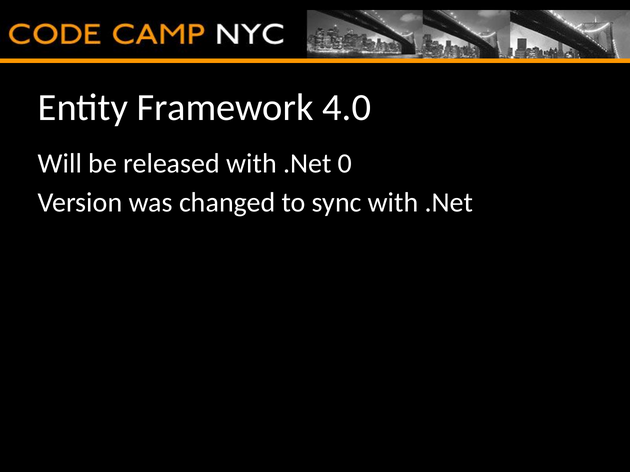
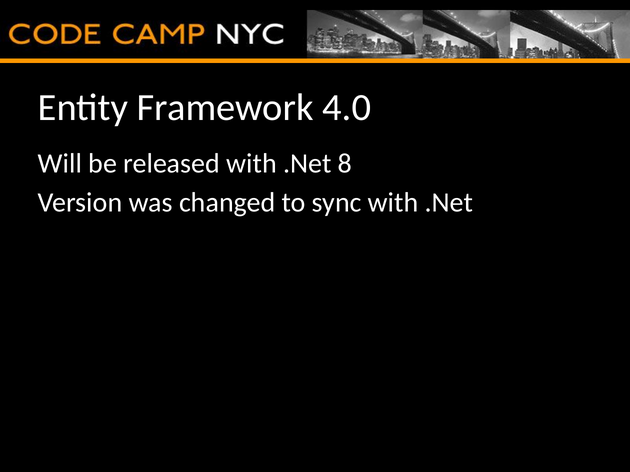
0: 0 -> 8
